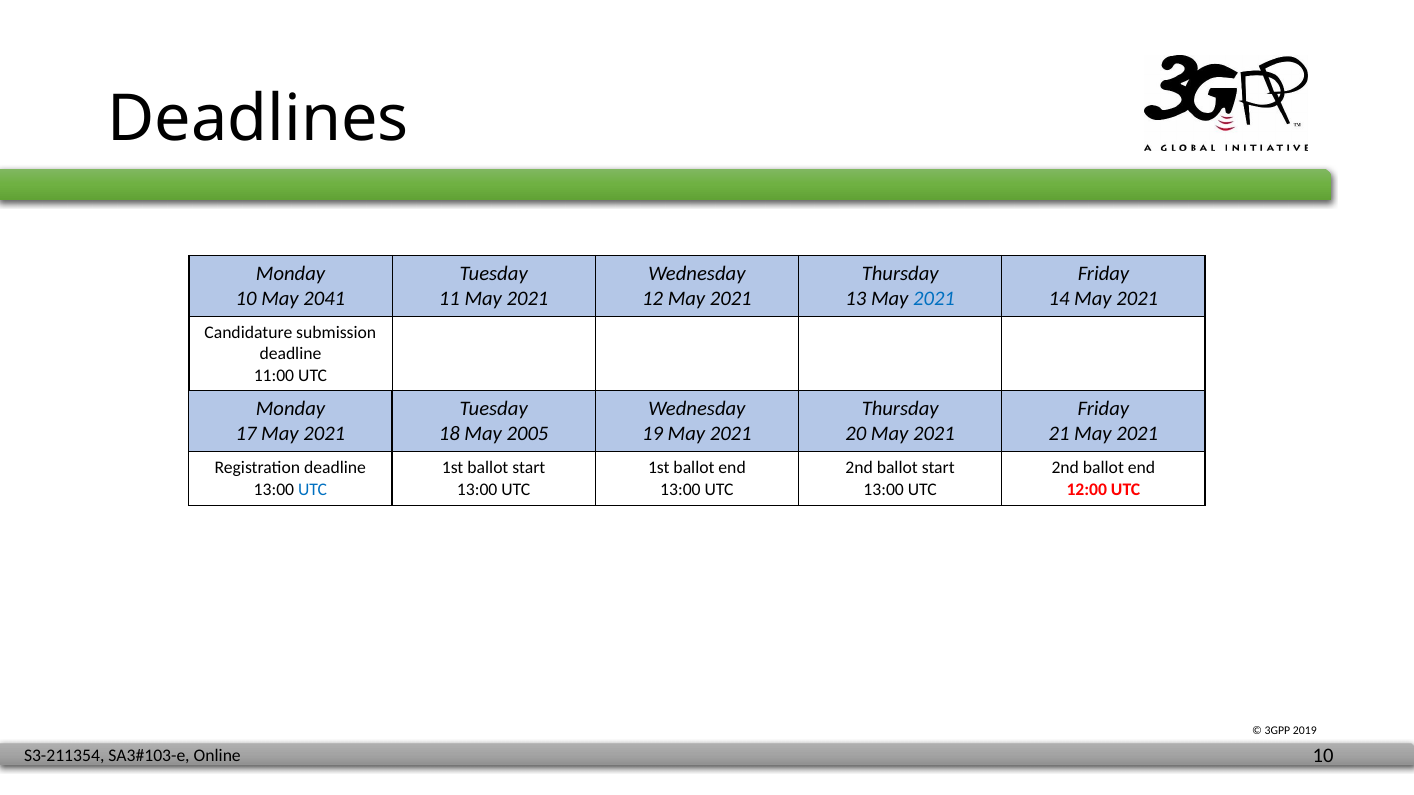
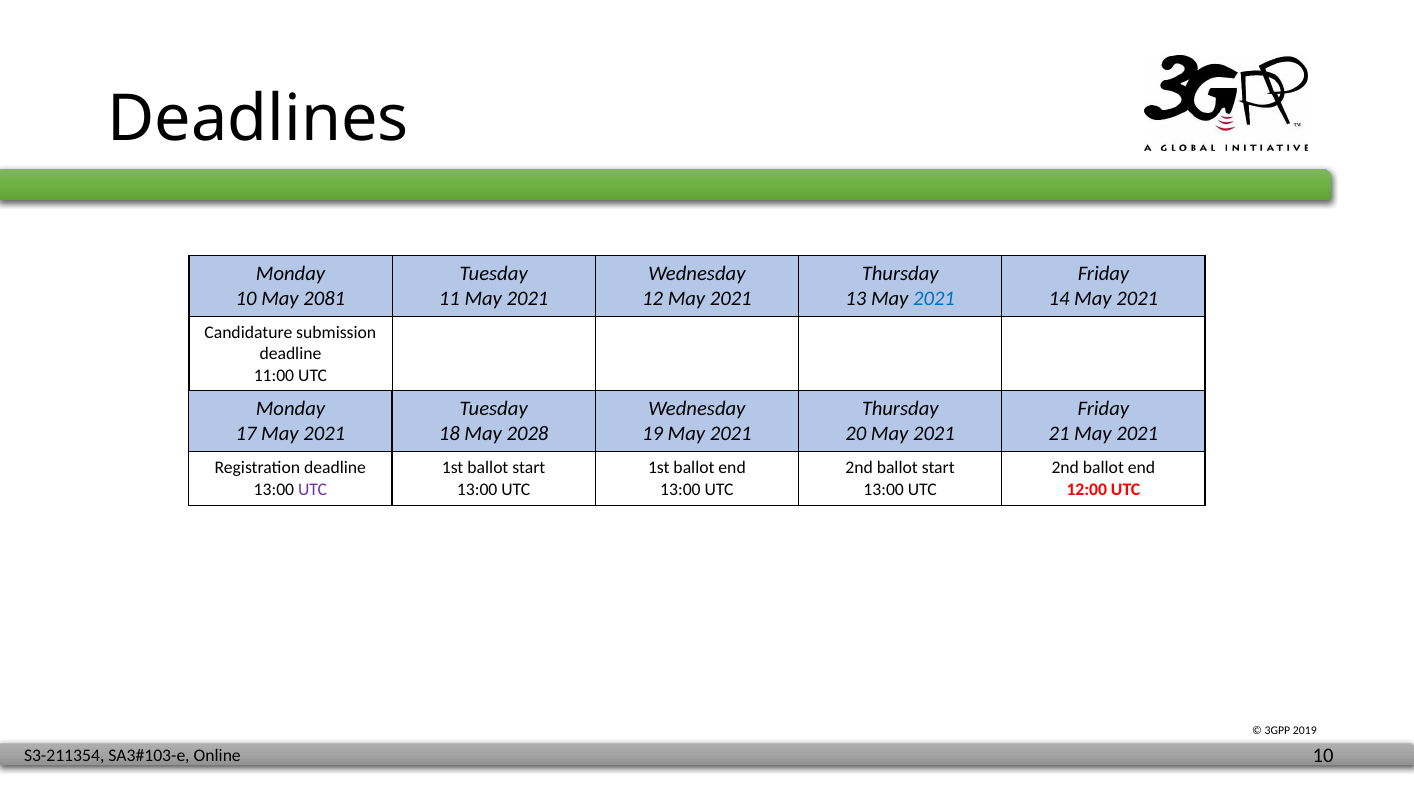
2041: 2041 -> 2081
2005: 2005 -> 2028
UTC at (313, 490) colour: blue -> purple
